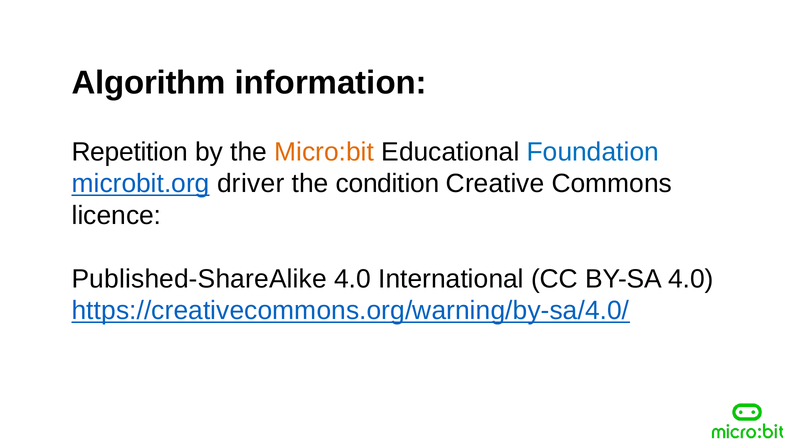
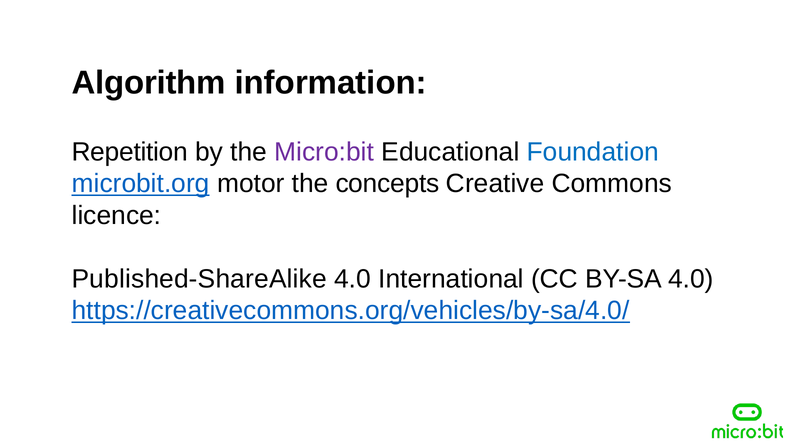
Micro:bit colour: orange -> purple
driver: driver -> motor
condition: condition -> concepts
https://creativecommons.org/warning/by-sa/4.0/: https://creativecommons.org/warning/by-sa/4.0/ -> https://creativecommons.org/vehicles/by-sa/4.0/
